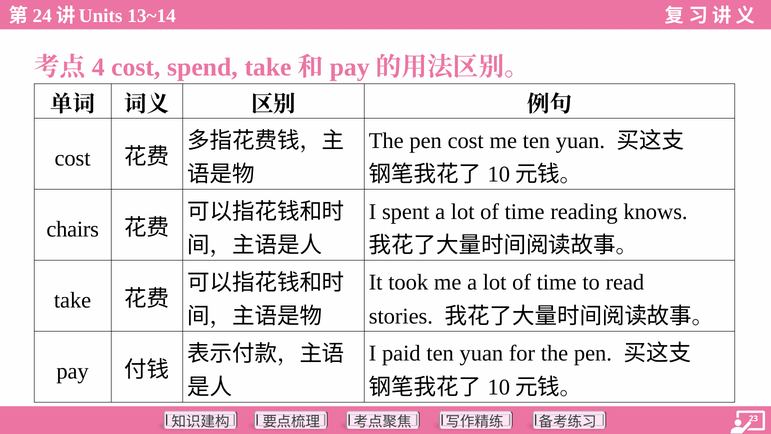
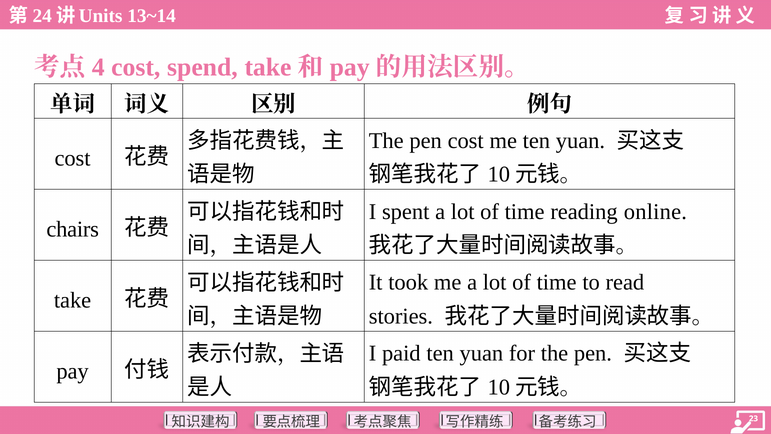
knows: knows -> online
